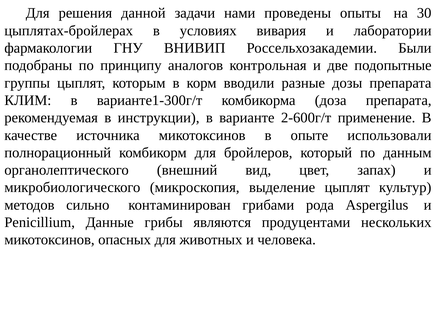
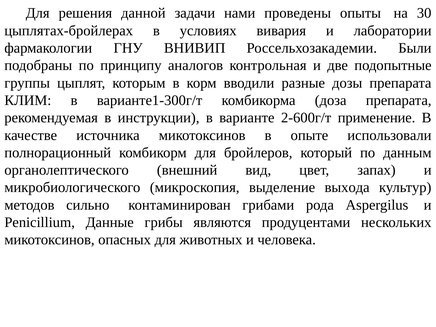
выделение цыплят: цыплят -> выхода
